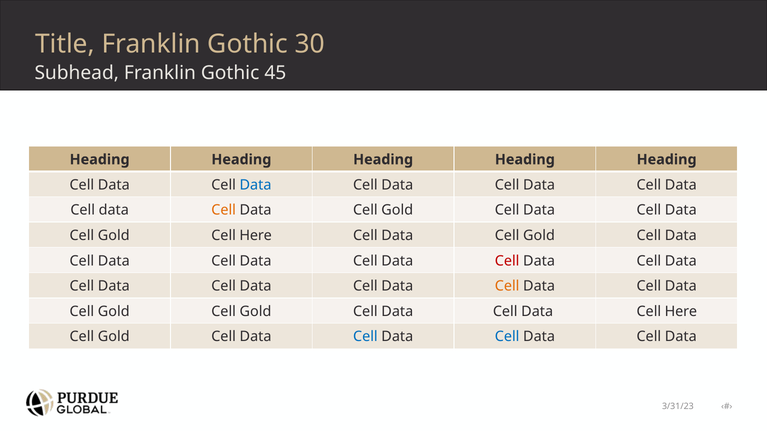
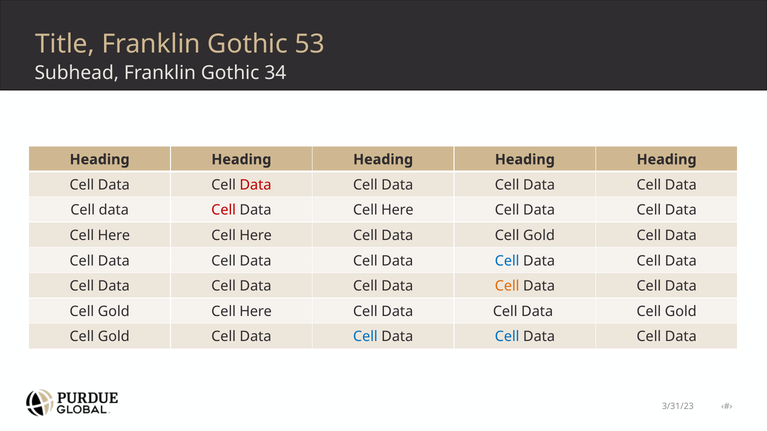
30: 30 -> 53
45: 45 -> 34
Data at (256, 185) colour: blue -> red
Cell at (224, 210) colour: orange -> red
Gold at (397, 210): Gold -> Here
Gold at (114, 236): Gold -> Here
Cell at (507, 261) colour: red -> blue
Gold at (256, 312): Gold -> Here
Here at (681, 312): Here -> Gold
